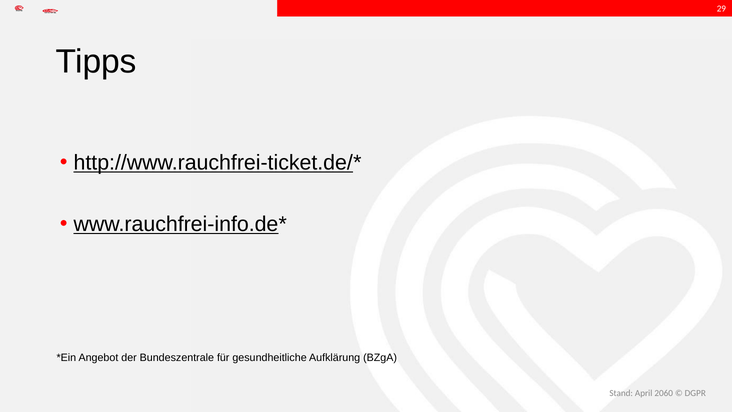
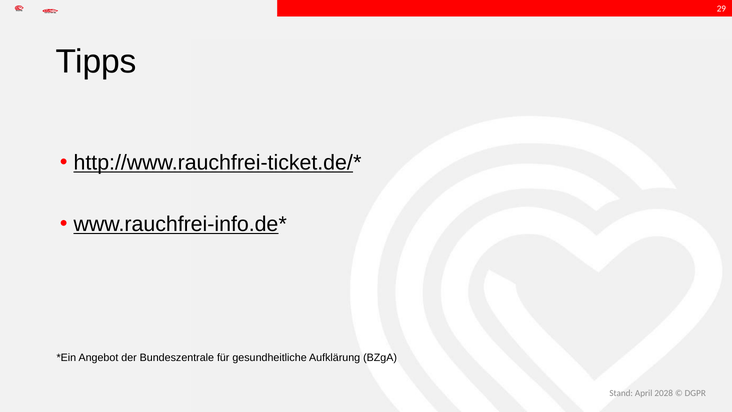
2060: 2060 -> 2028
